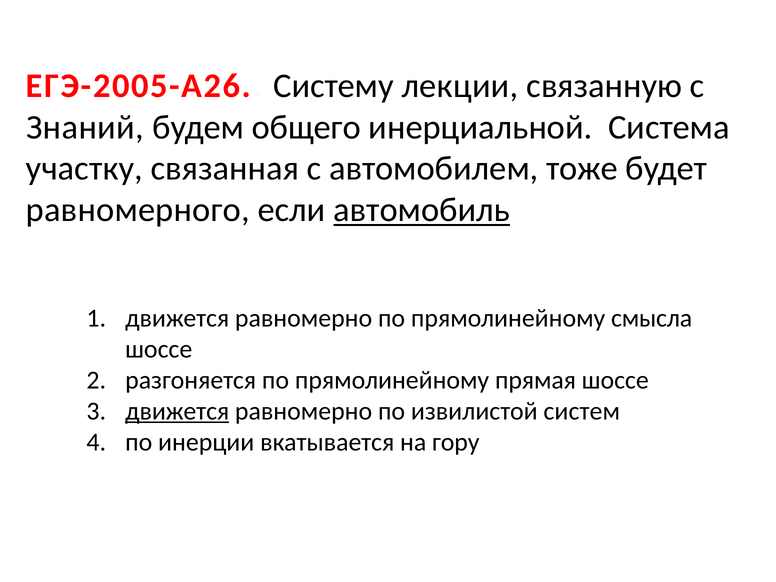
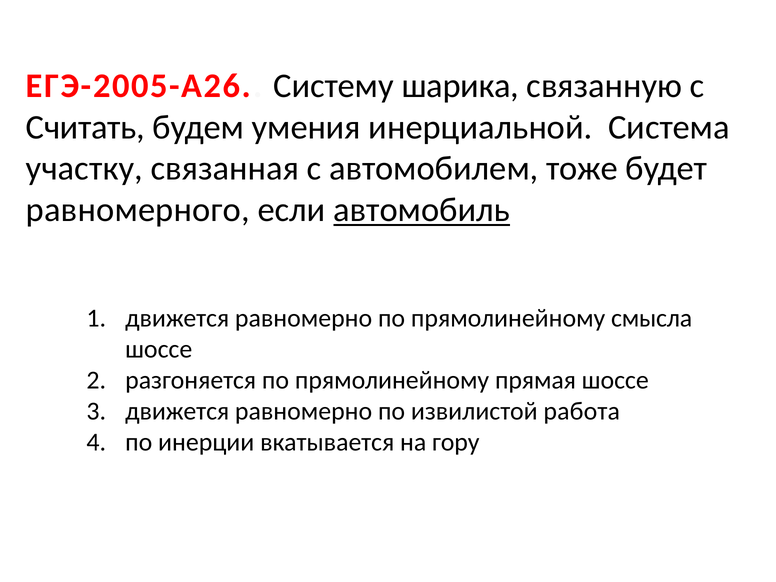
лекции: лекции -> шарика
Знаний: Знаний -> Считать
общего: общего -> умения
движется at (177, 411) underline: present -> none
систем: систем -> работа
